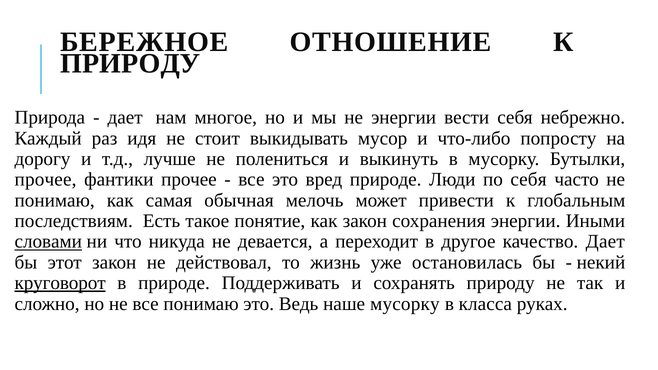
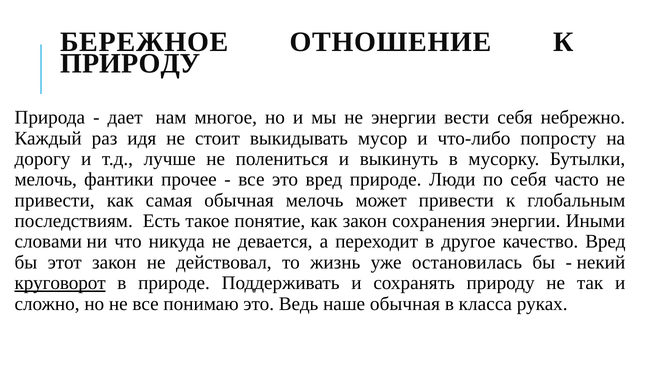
прочее at (46, 180): прочее -> мелочь
понимаю at (55, 200): понимаю -> привести
словами underline: present -> none
качество Дает: Дает -> Вред
наше мусорку: мусорку -> обычная
